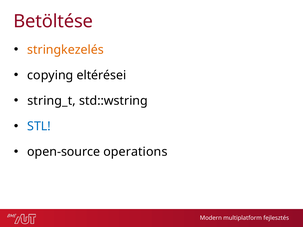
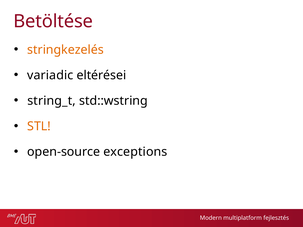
copying: copying -> variadic
STL colour: blue -> orange
operations: operations -> exceptions
